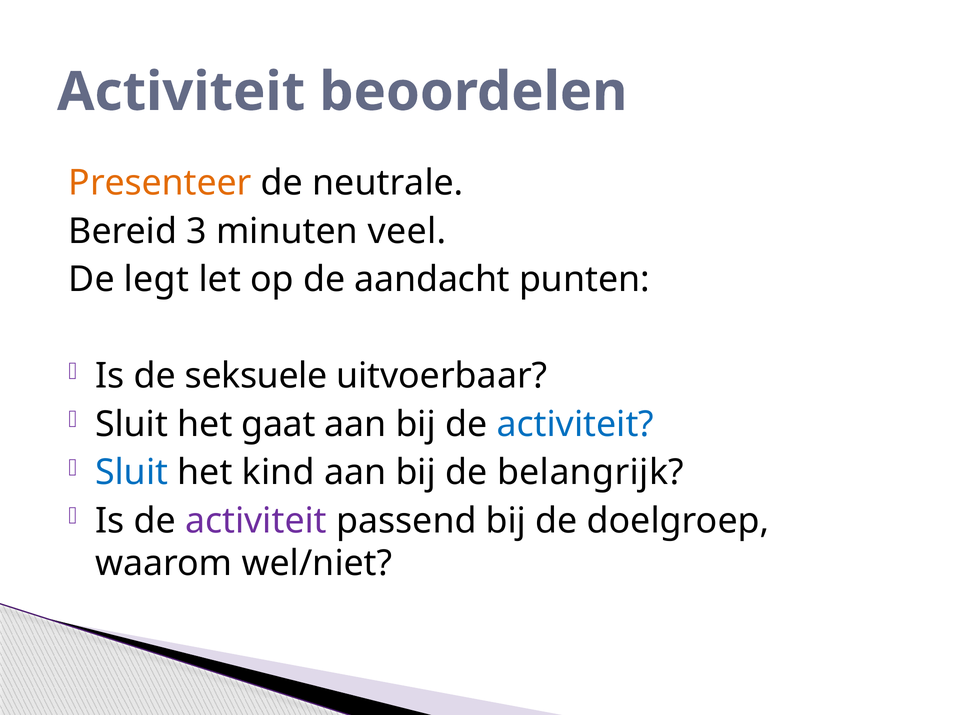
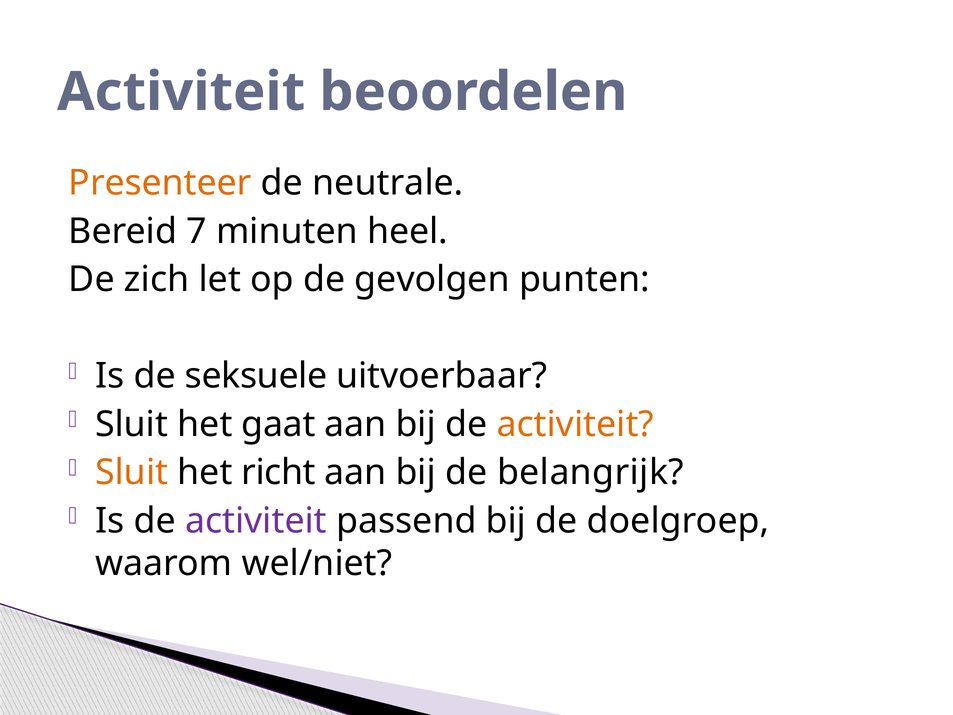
3: 3 -> 7
veel: veel -> heel
legt: legt -> zich
aandacht: aandacht -> gevolgen
activiteit at (575, 424) colour: blue -> orange
Sluit at (132, 472) colour: blue -> orange
kind: kind -> richt
